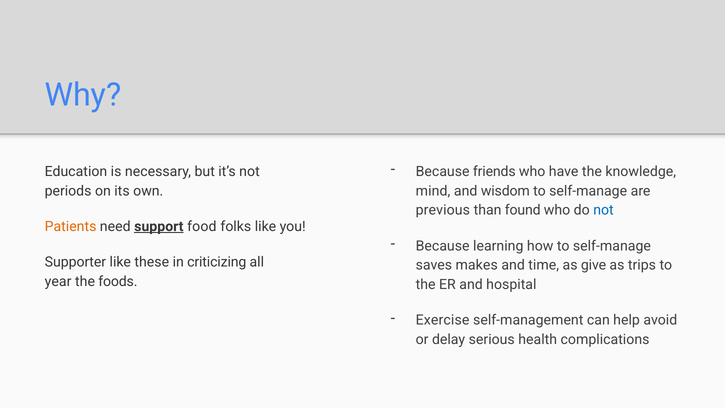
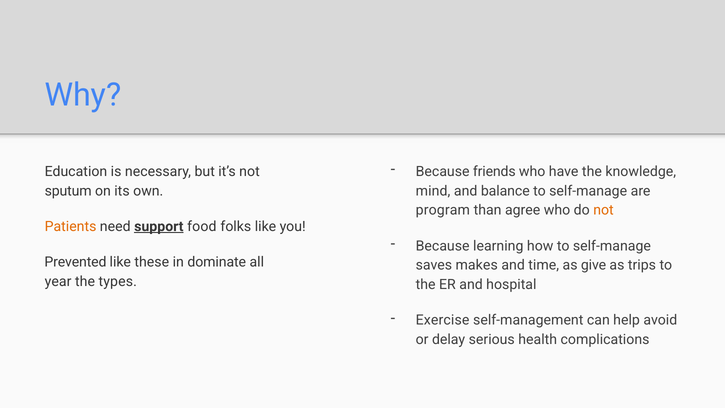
periods: periods -> sputum
wisdom: wisdom -> balance
previous: previous -> program
found: found -> agree
not at (603, 210) colour: blue -> orange
Supporter: Supporter -> Prevented
criticizing: criticizing -> dominate
foods: foods -> types
